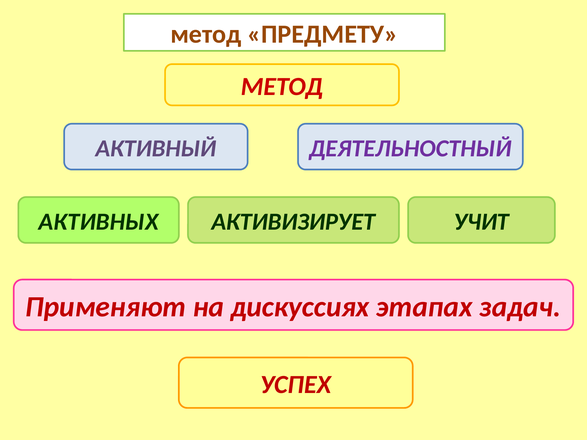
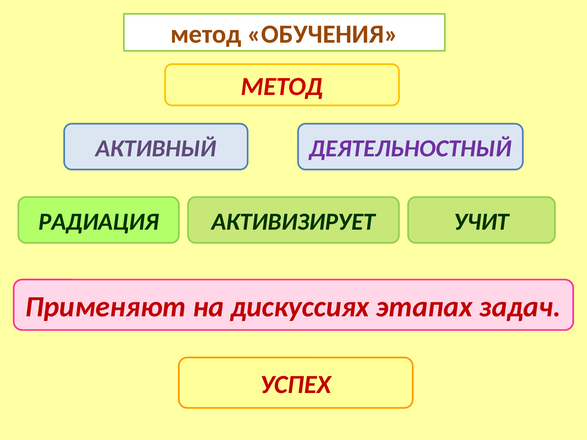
ПРЕДМЕТУ: ПРЕДМЕТУ -> ОБУЧЕНИЯ
АКТИВНЫХ: АКТИВНЫХ -> РАДИАЦИЯ
